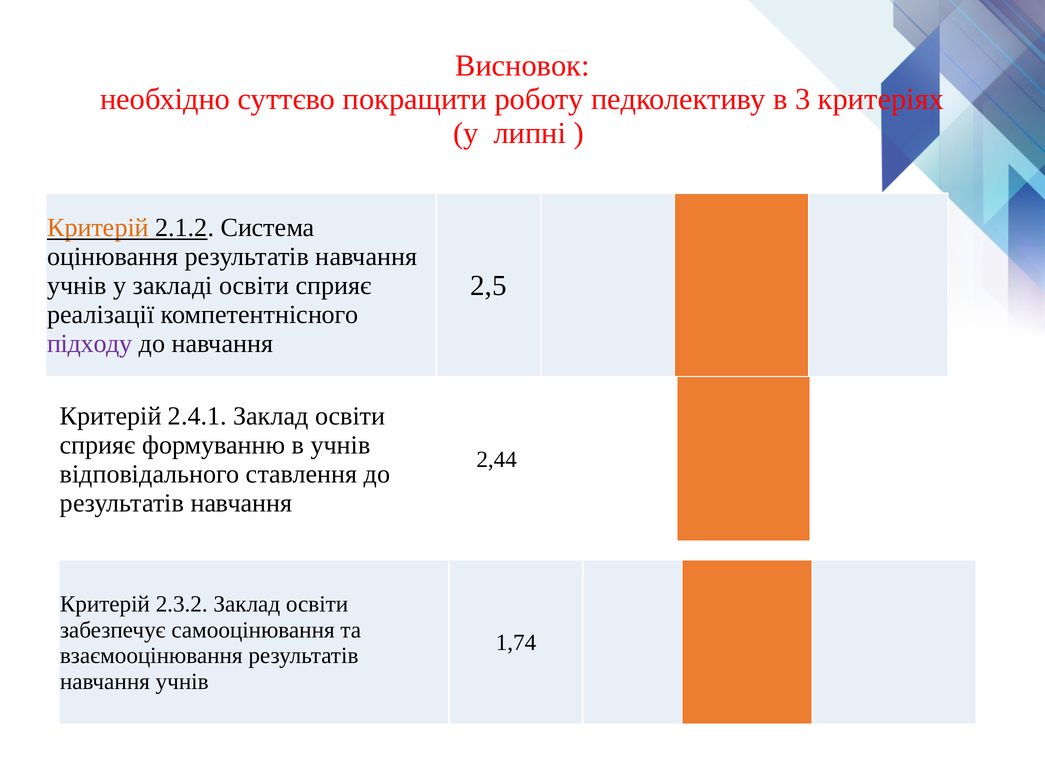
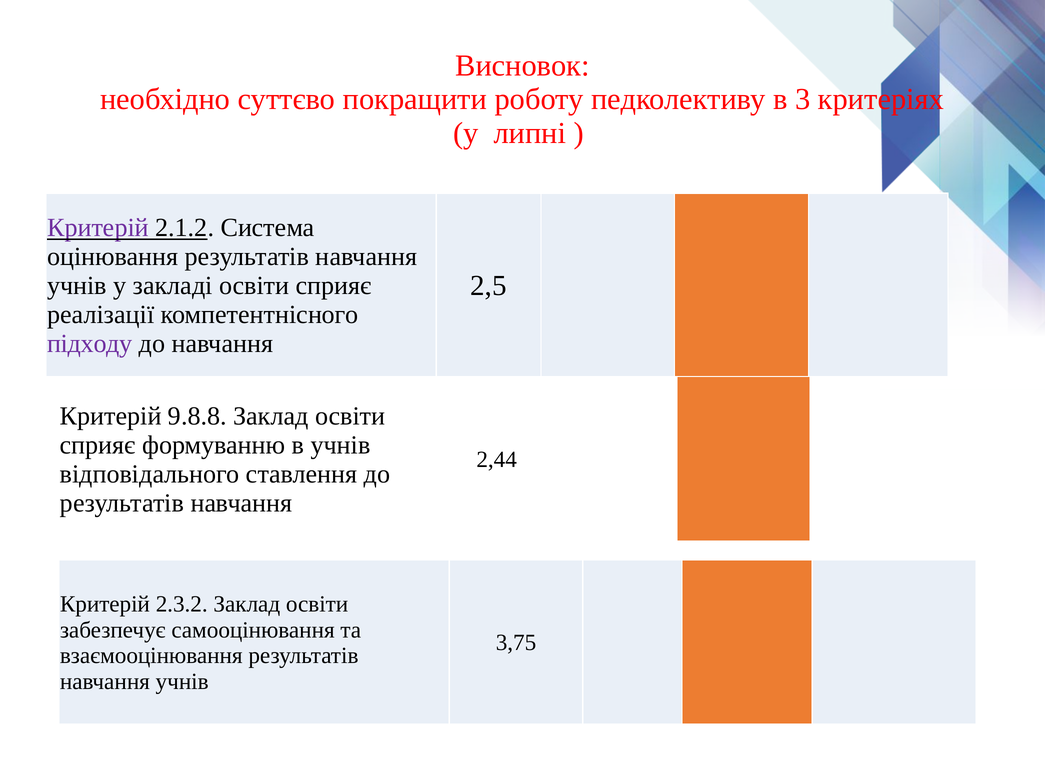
Критерій at (98, 228) colour: orange -> purple
2.4.1: 2.4.1 -> 9.8.8
1,74: 1,74 -> 3,75
